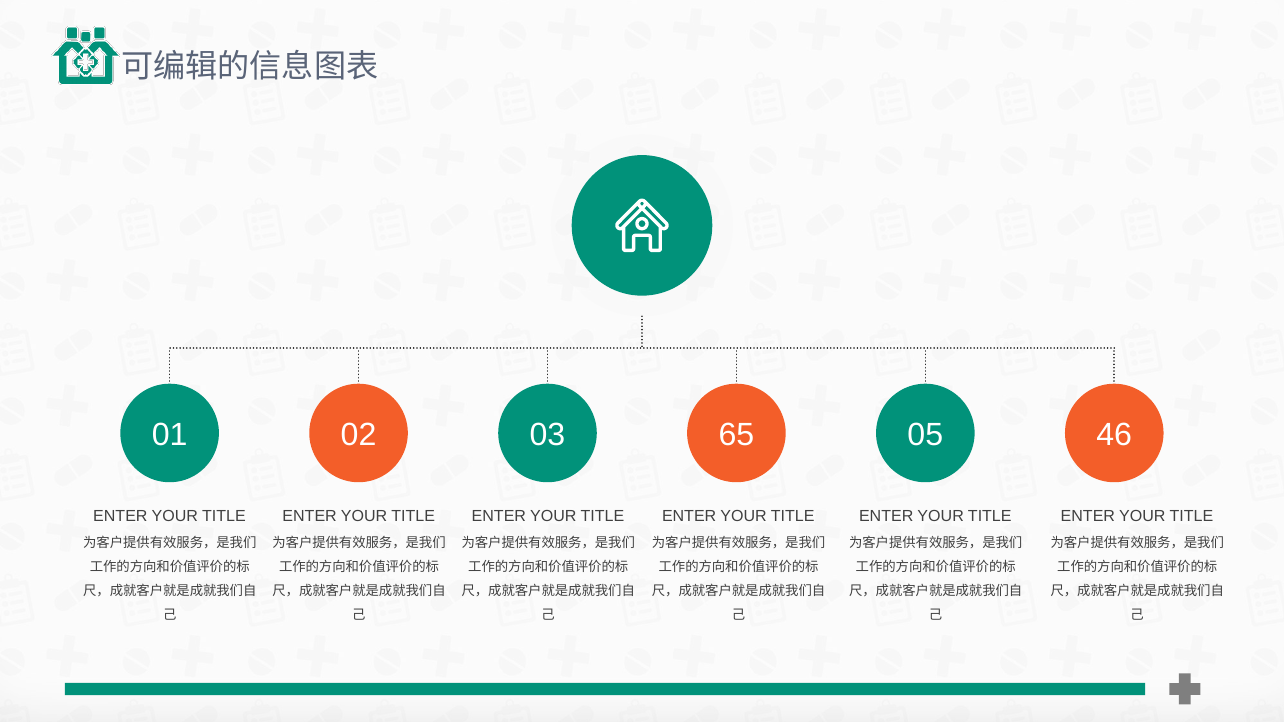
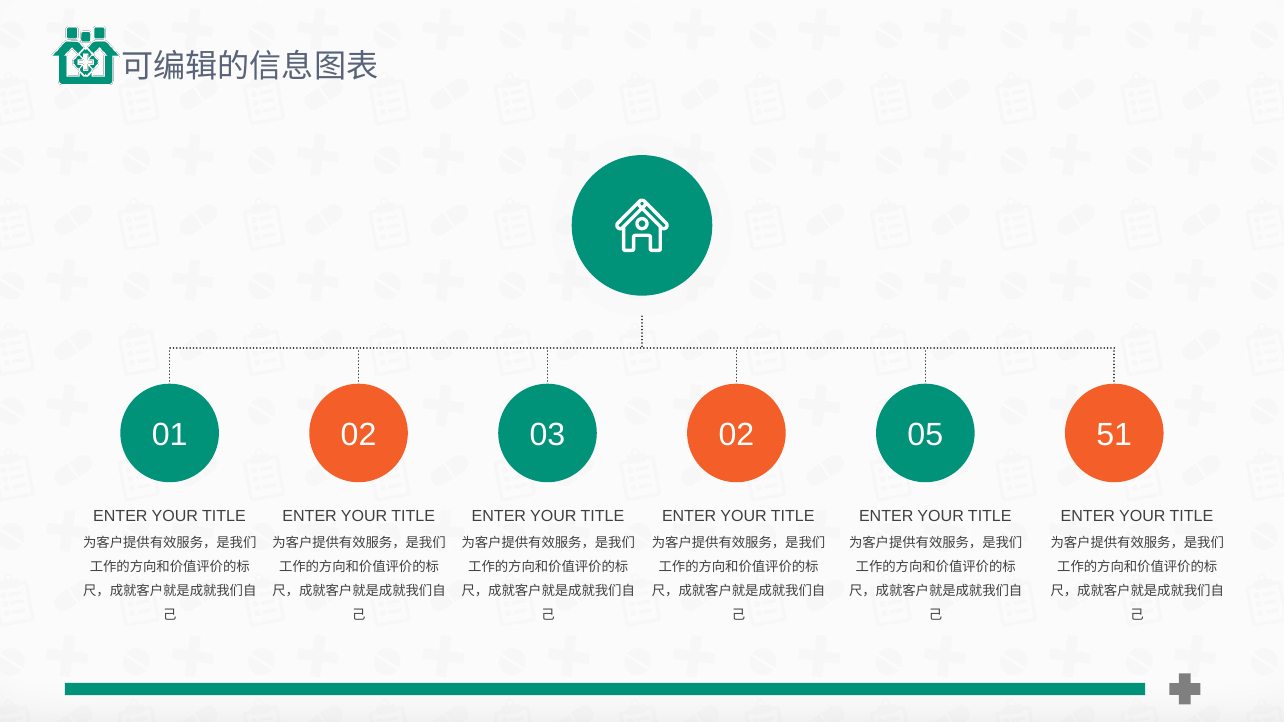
03 65: 65 -> 02
46: 46 -> 51
